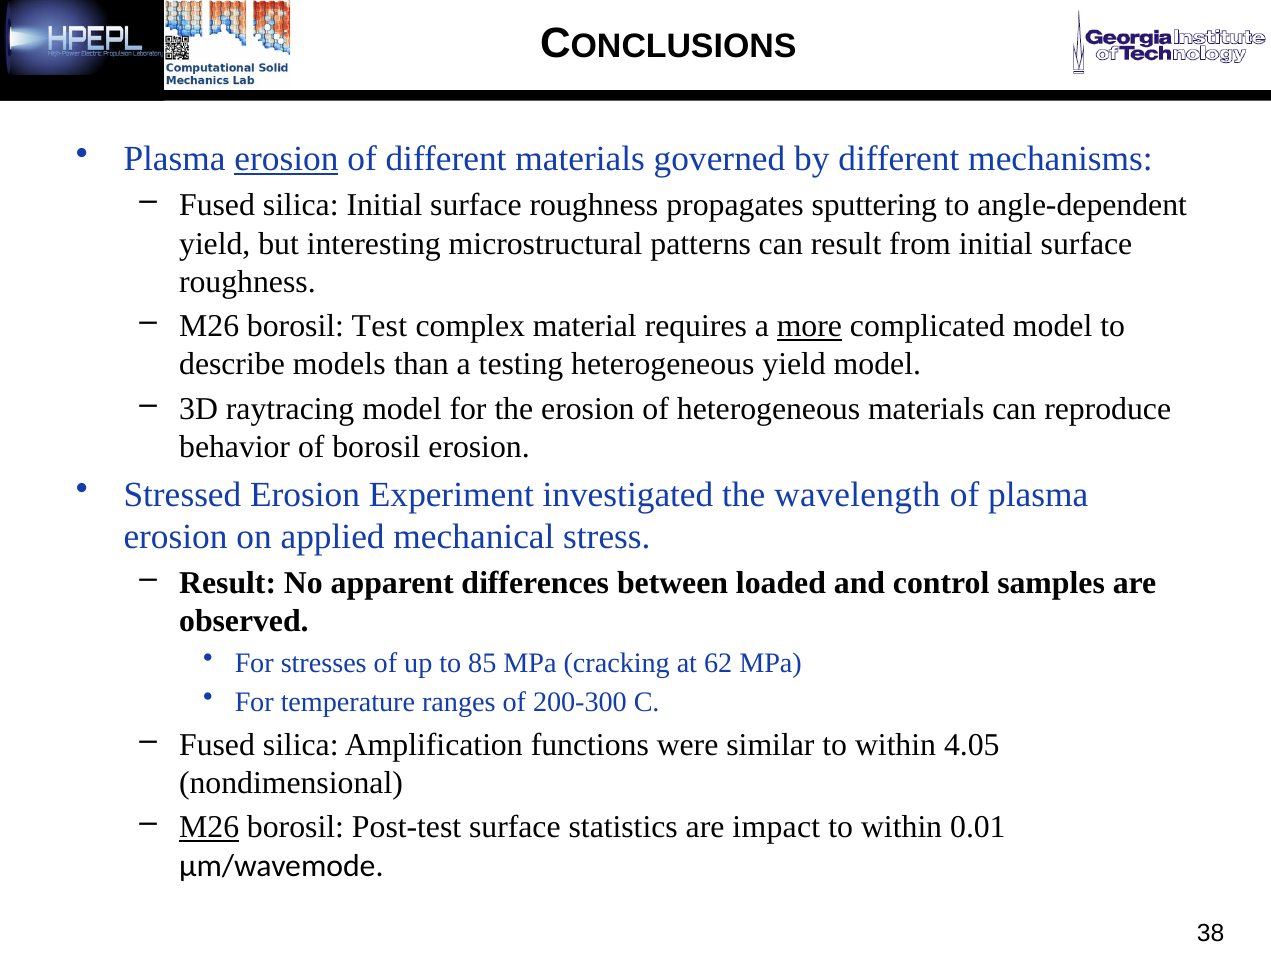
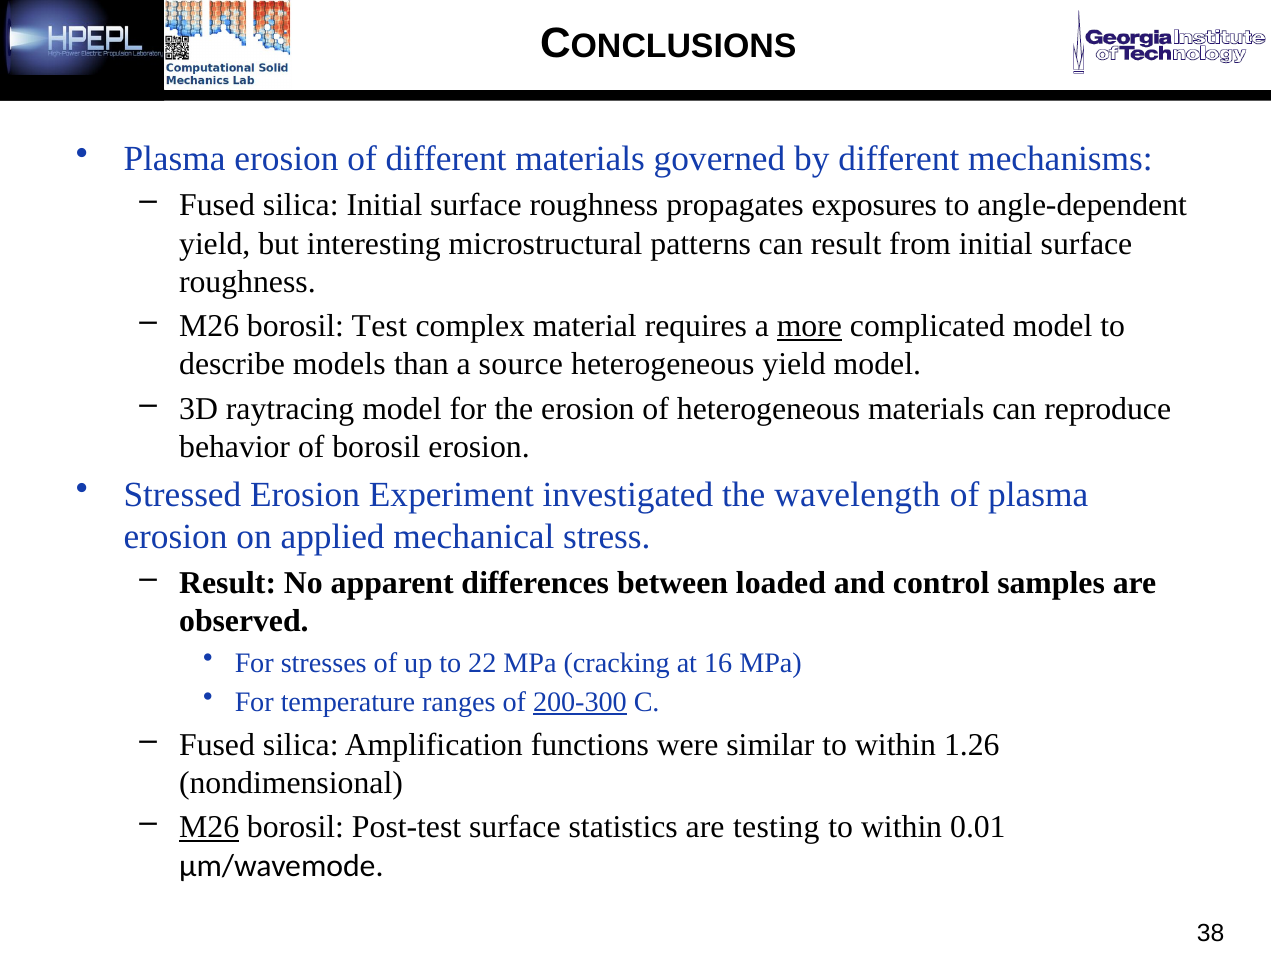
erosion at (286, 159) underline: present -> none
sputtering: sputtering -> exposures
testing: testing -> source
85: 85 -> 22
62: 62 -> 16
200-300 underline: none -> present
4.05: 4.05 -> 1.26
impact: impact -> testing
